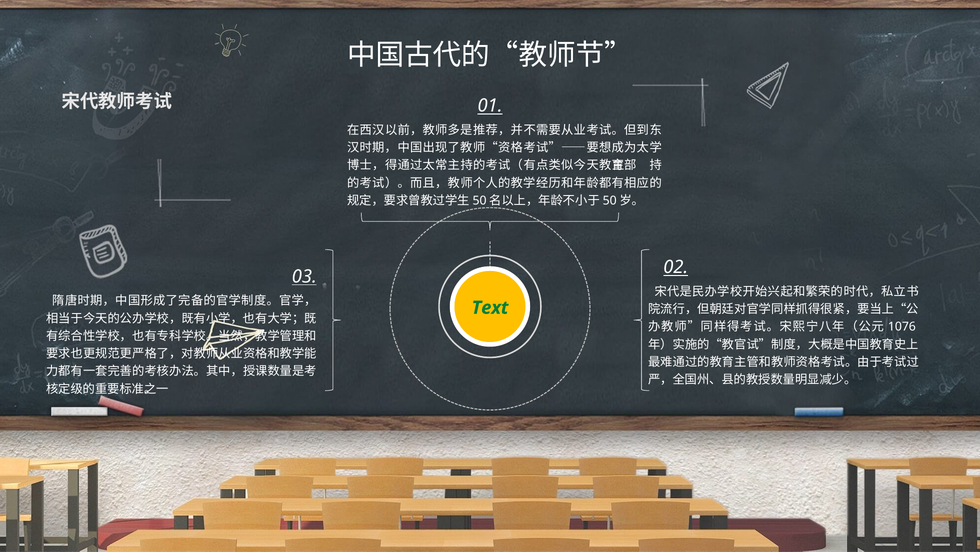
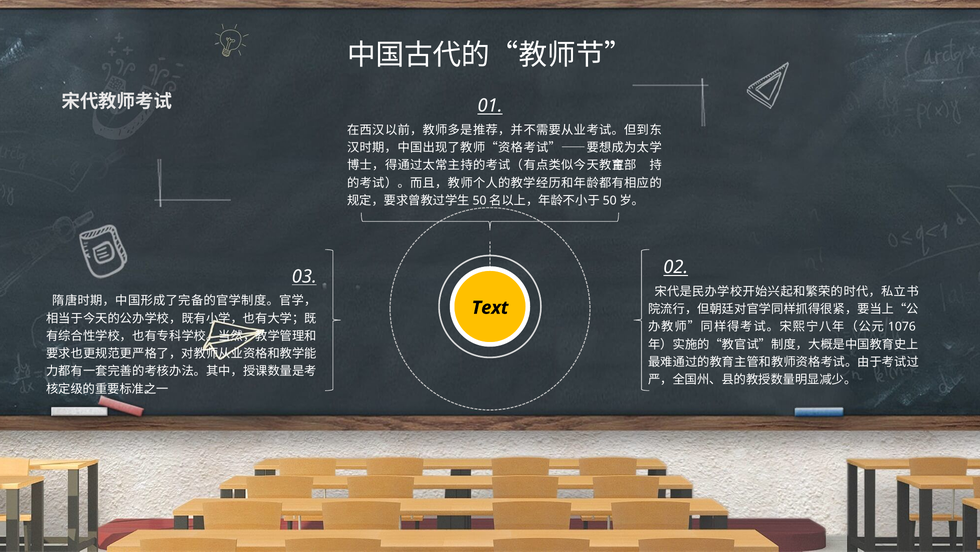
Text colour: green -> black
